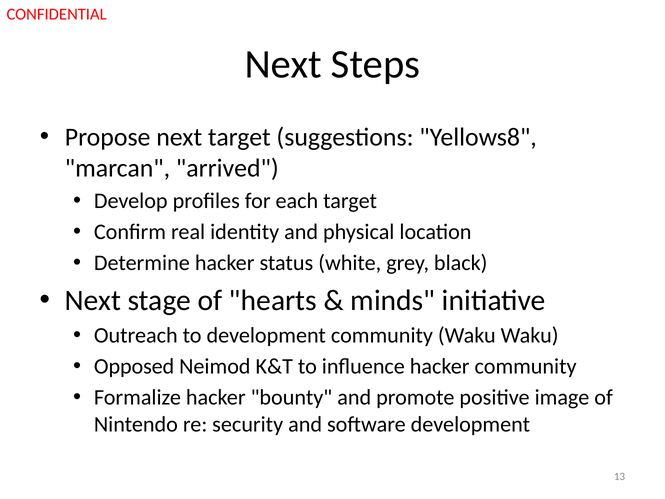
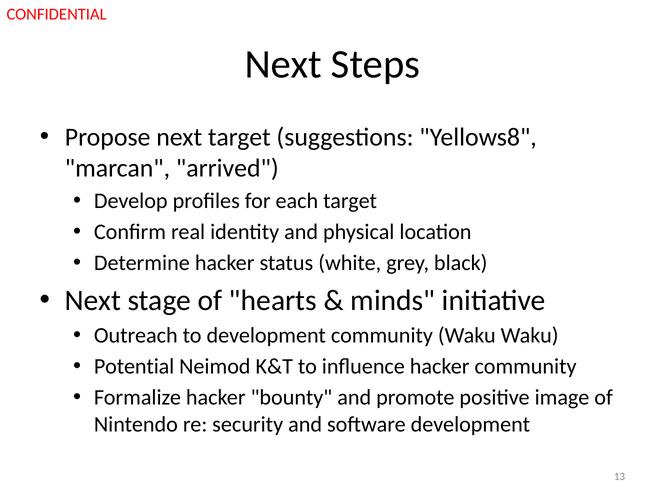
Opposed: Opposed -> Potential
